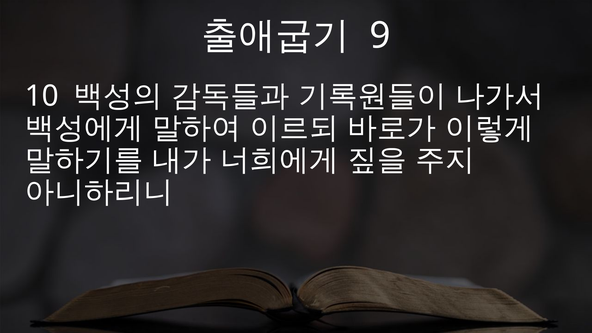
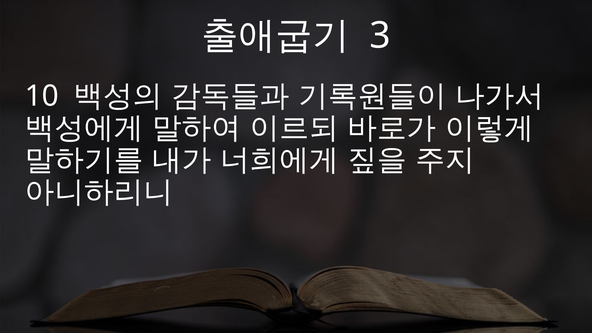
9: 9 -> 3
